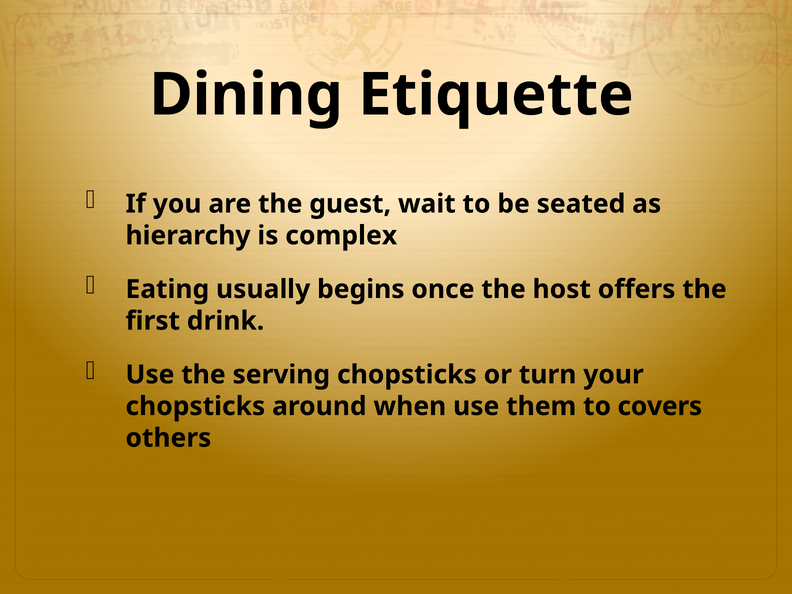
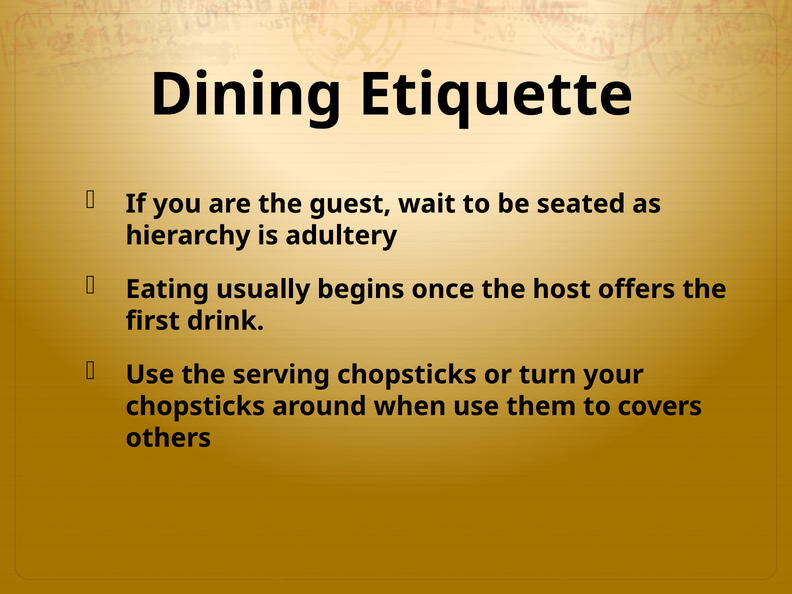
complex: complex -> adultery
